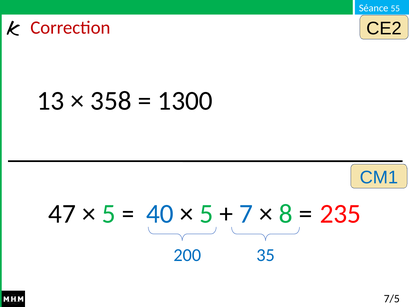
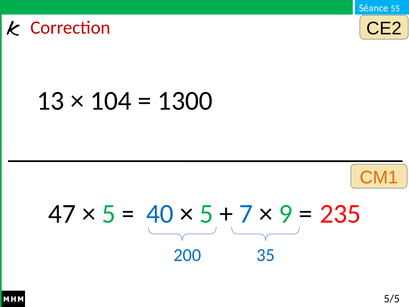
358: 358 -> 104
CM1 colour: blue -> orange
8: 8 -> 9
7/5: 7/5 -> 5/5
